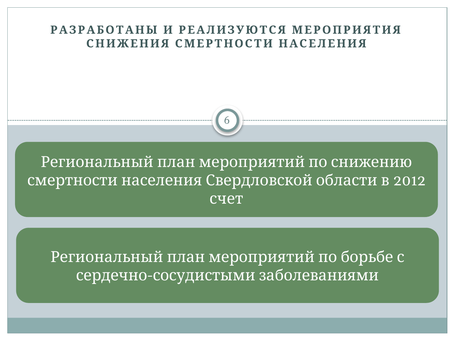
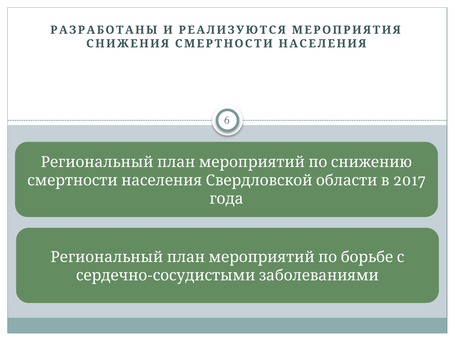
2012: 2012 -> 2017
счет: счет -> года
